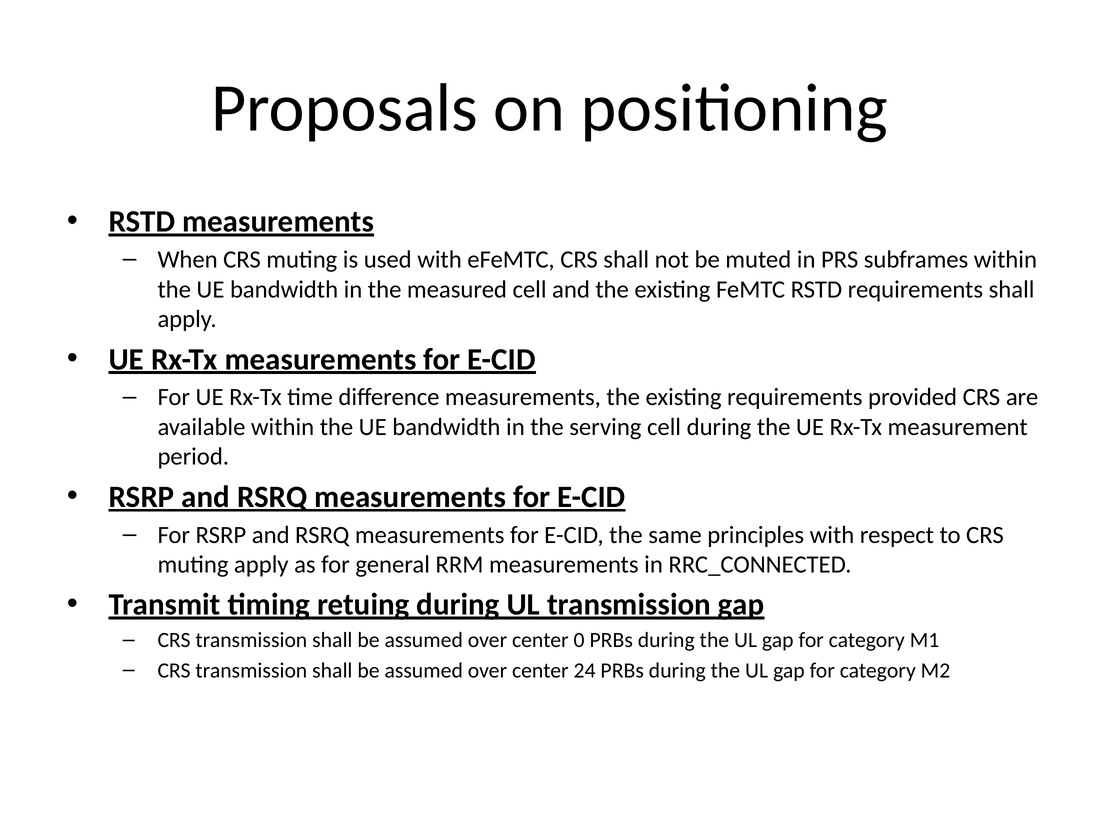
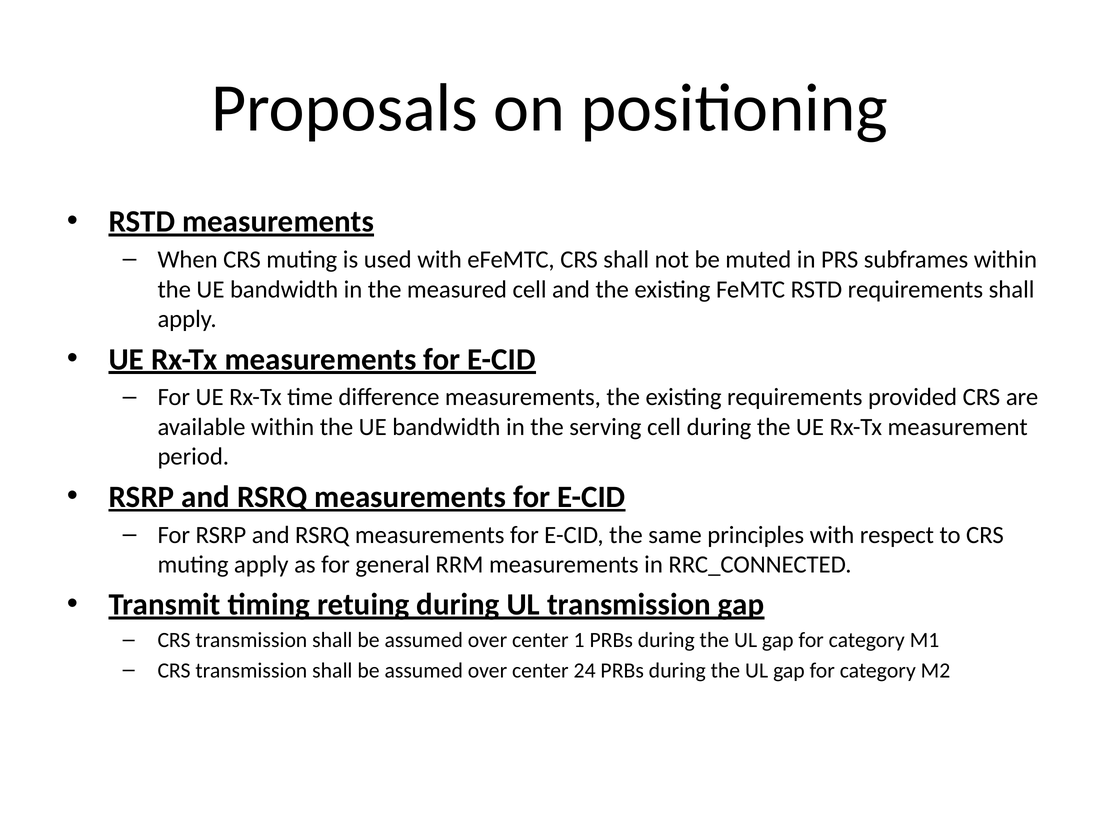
0: 0 -> 1
